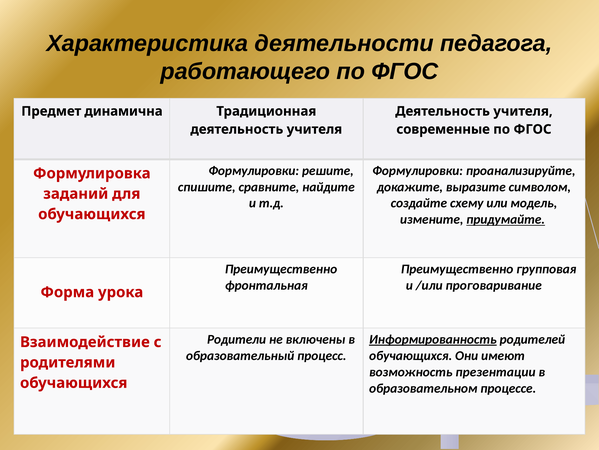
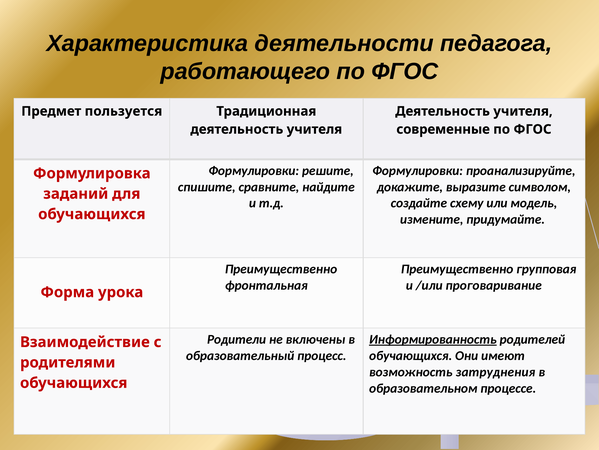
динамична: динамична -> пользуется
придумайте underline: present -> none
презентации: презентации -> затруднения
